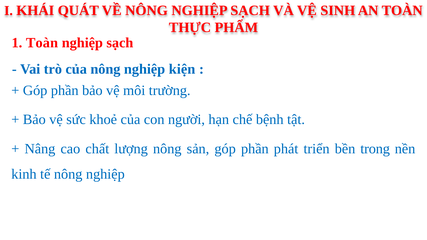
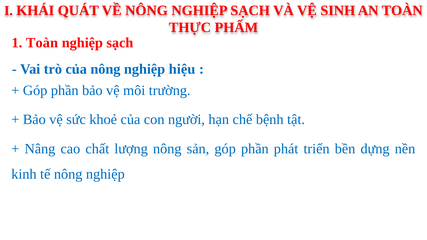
kiện: kiện -> hiệu
trong: trong -> dựng
